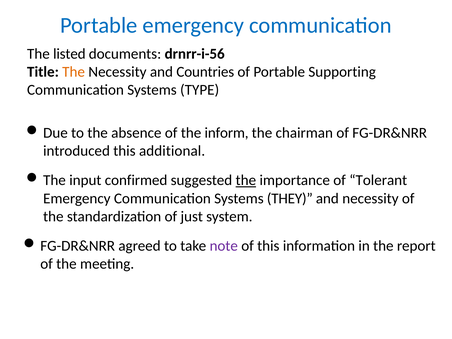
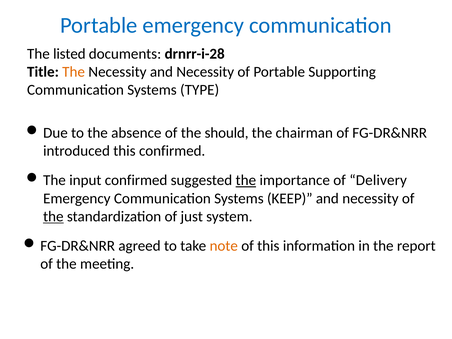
drnrr-i-56: drnrr-i-56 -> drnrr-i-28
Necessity and Countries: Countries -> Necessity
inform: inform -> should
this additional: additional -> confirmed
Tolerant: Tolerant -> Delivery
THEY: THEY -> KEEP
the at (53, 217) underline: none -> present
note colour: purple -> orange
